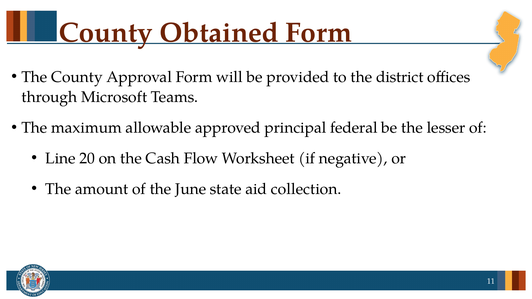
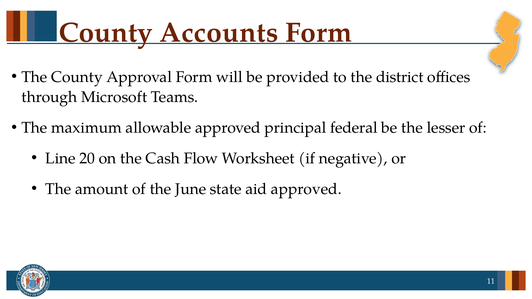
Obtained: Obtained -> Accounts
aid collection: collection -> approved
